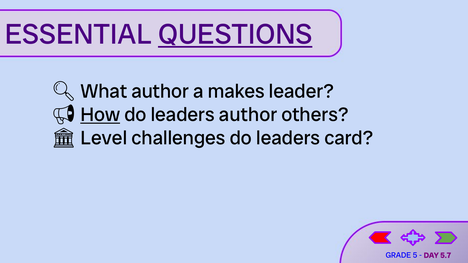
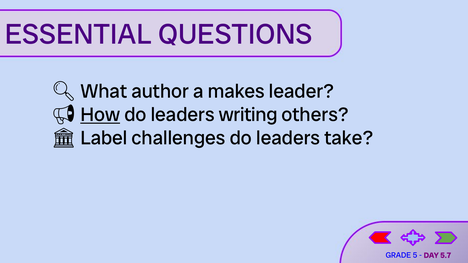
QUESTIONS underline: present -> none
leaders author: author -> writing
Level: Level -> Label
card: card -> take
